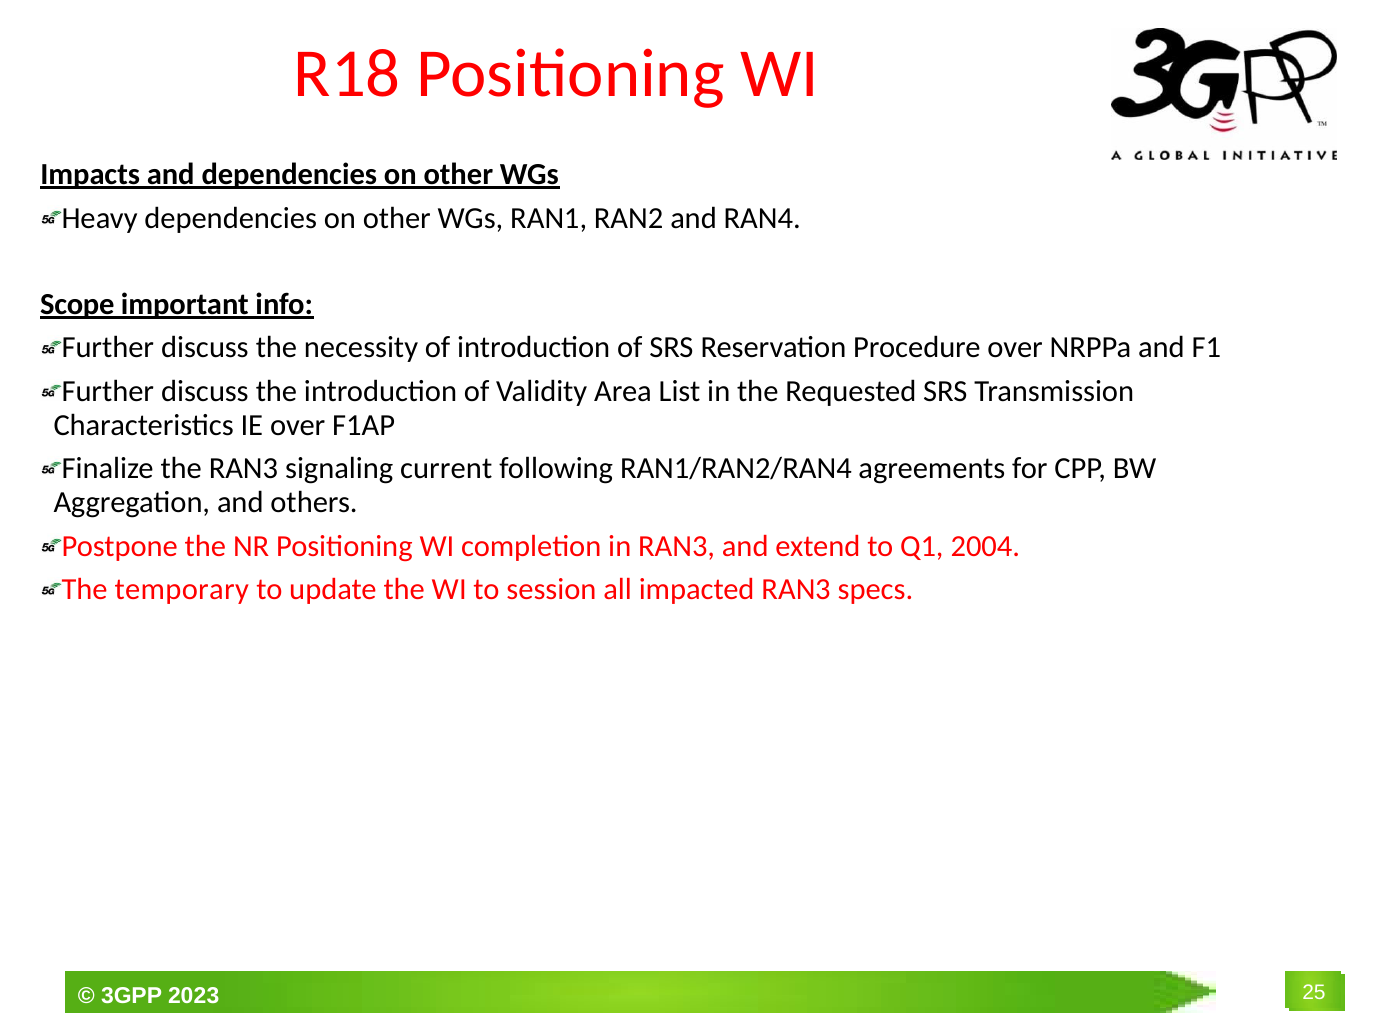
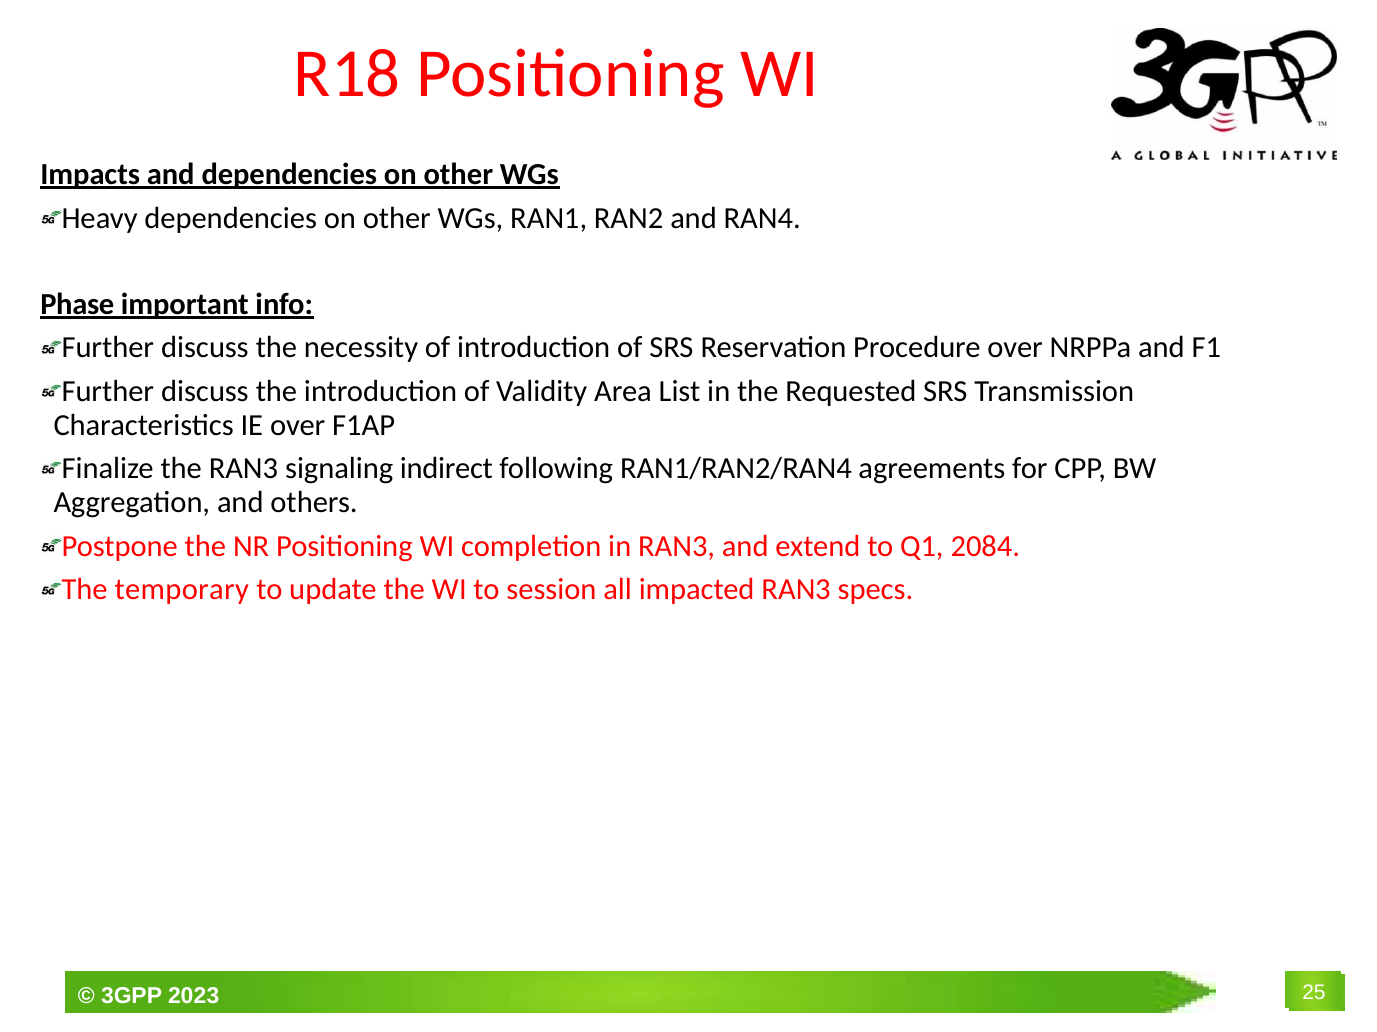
Scope: Scope -> Phase
current: current -> indirect
2004: 2004 -> 2084
